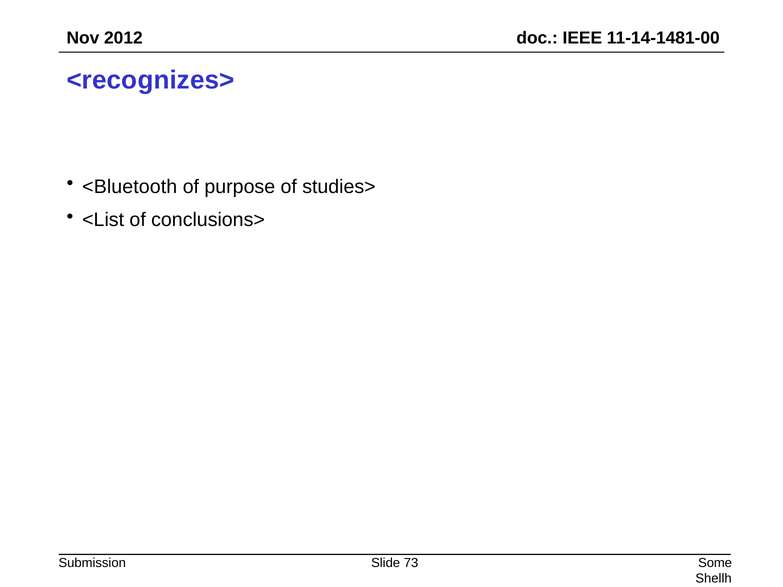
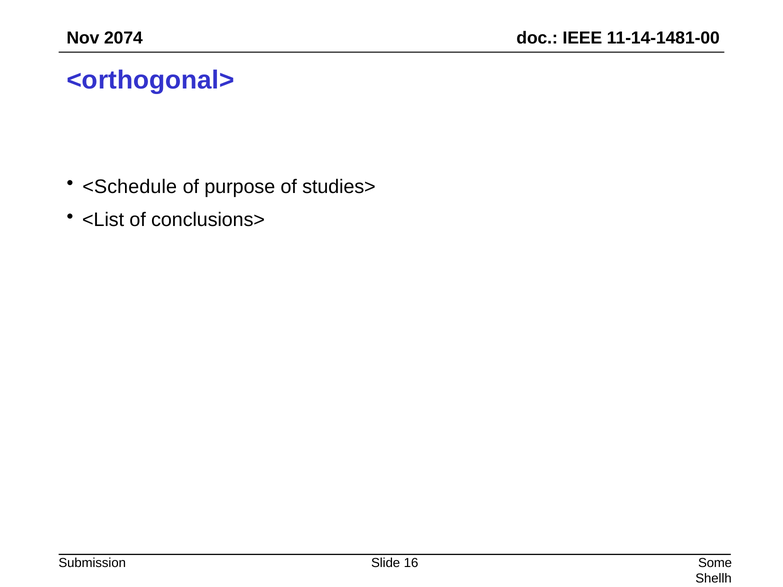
2012: 2012 -> 2074
<recognizes>: <recognizes> -> <orthogonal>
<Bluetooth: <Bluetooth -> <Schedule
73: 73 -> 16
